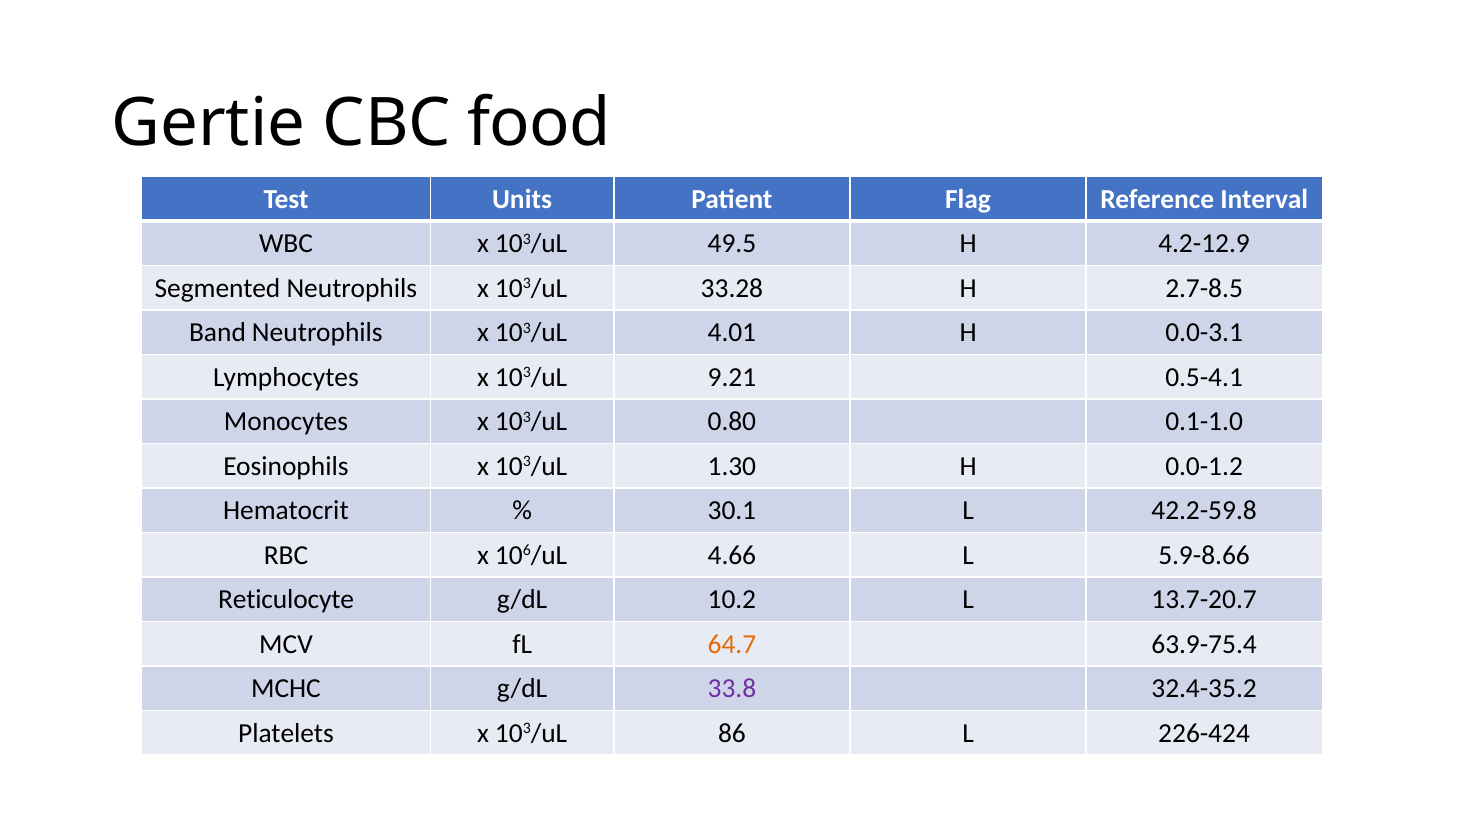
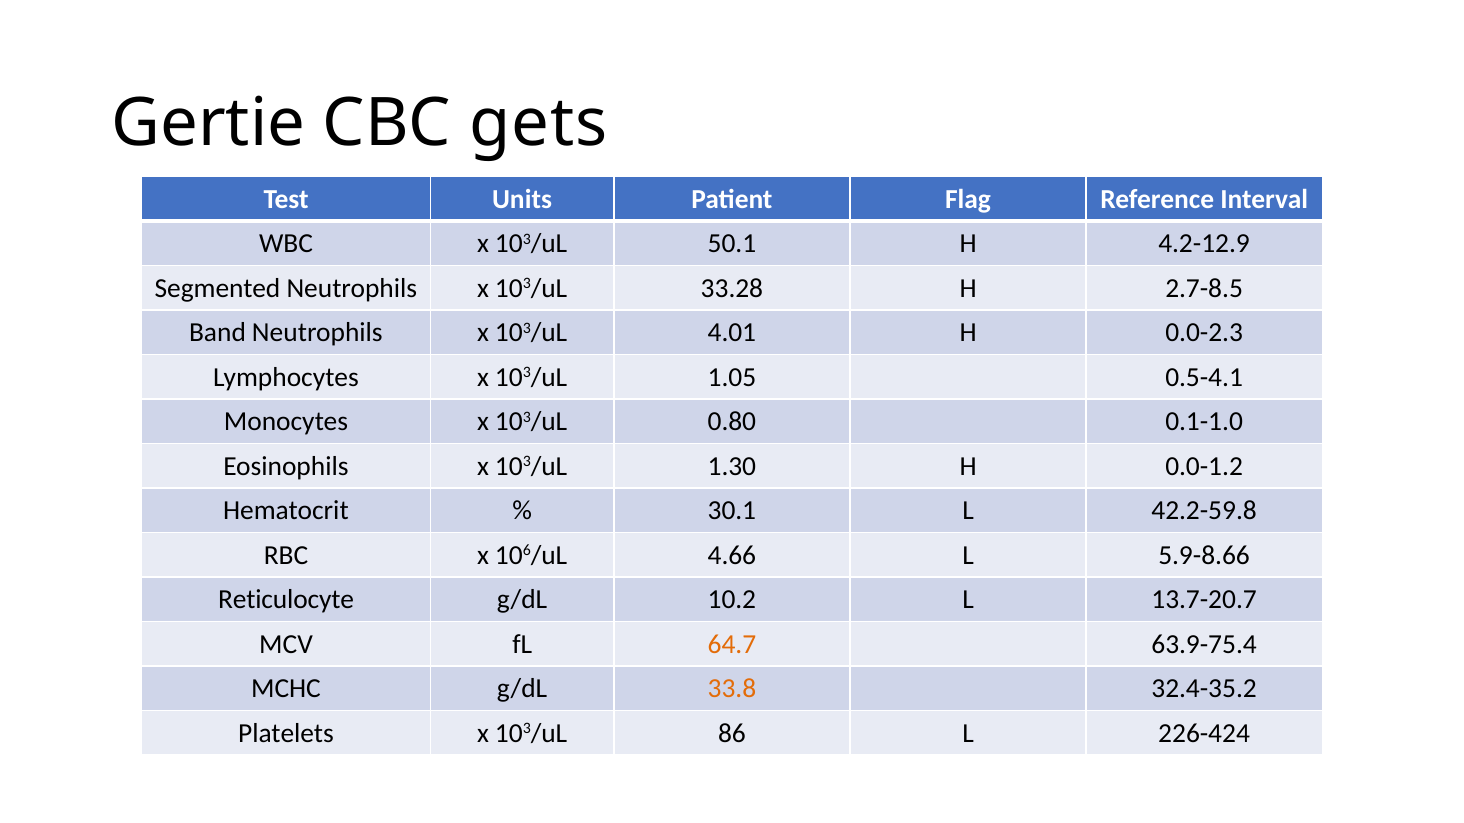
food: food -> gets
49.5: 49.5 -> 50.1
0.0-3.1: 0.0-3.1 -> 0.0-2.3
9.21: 9.21 -> 1.05
33.8 colour: purple -> orange
